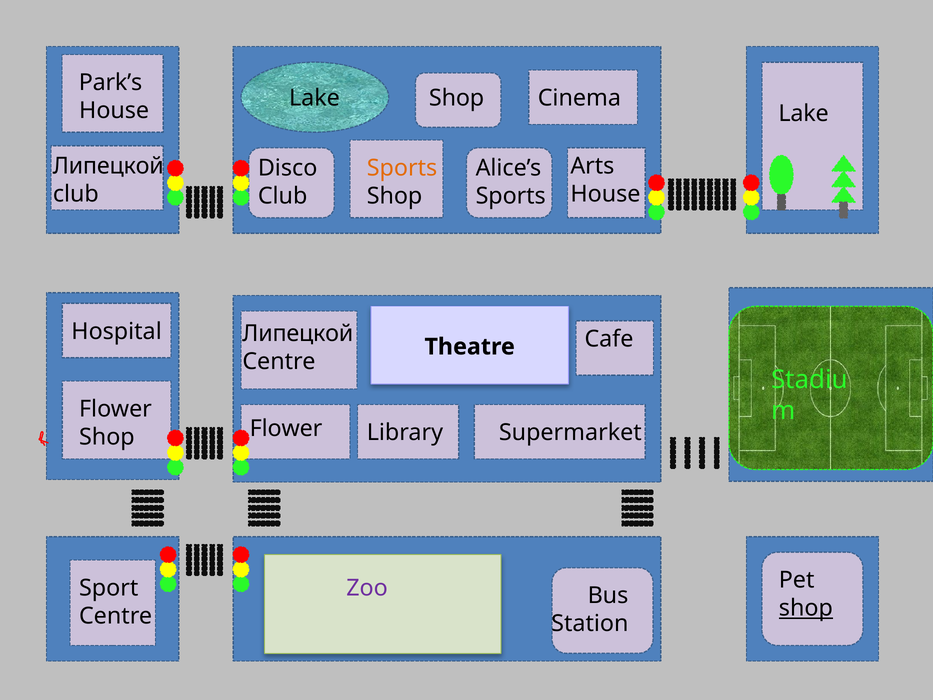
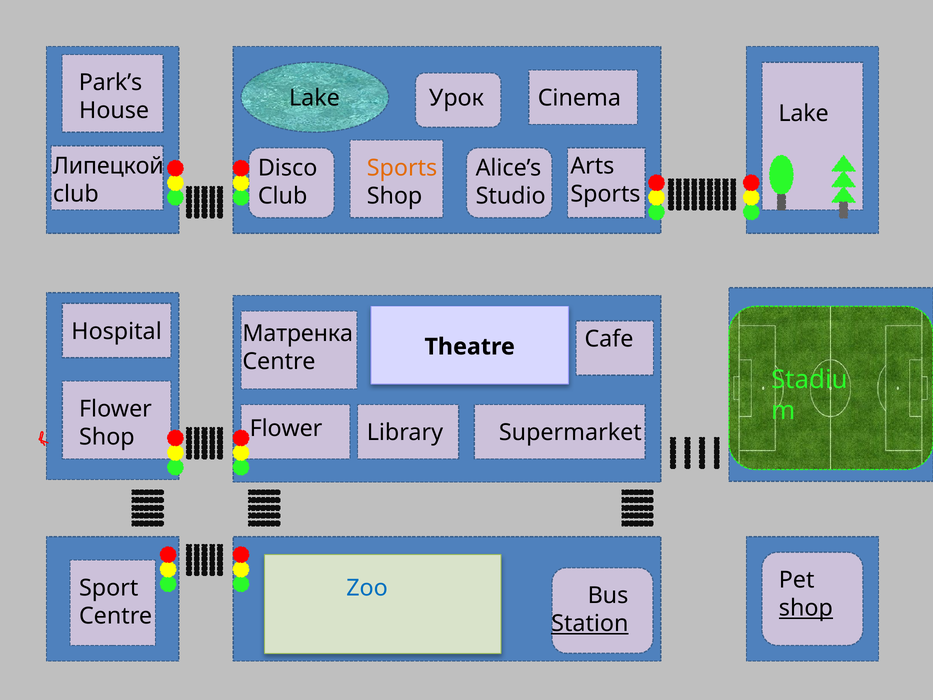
Lake Shop: Shop -> Урок
House at (605, 194): House -> Sports
Sports at (511, 196): Sports -> Studio
Липецкой at (298, 334): Липецкой -> Матренка
Zoo colour: purple -> blue
Station underline: none -> present
